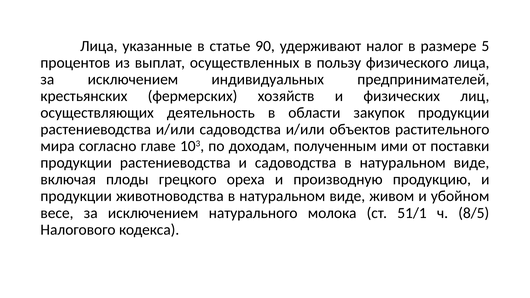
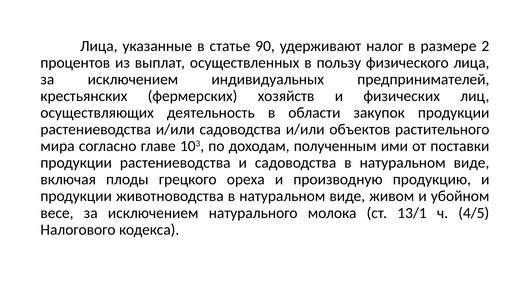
5: 5 -> 2
51/1: 51/1 -> 13/1
8/5: 8/5 -> 4/5
